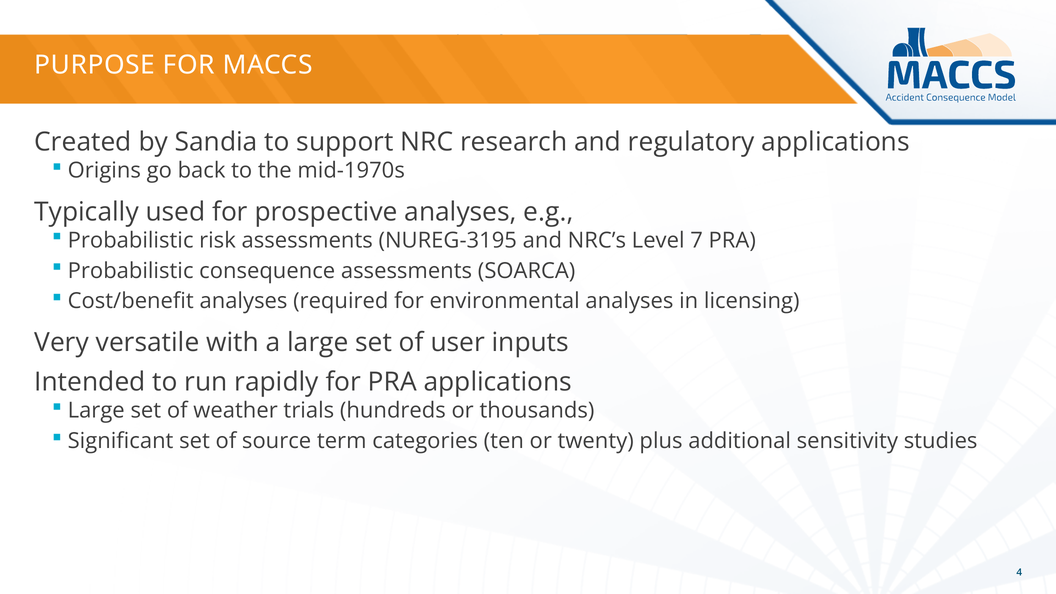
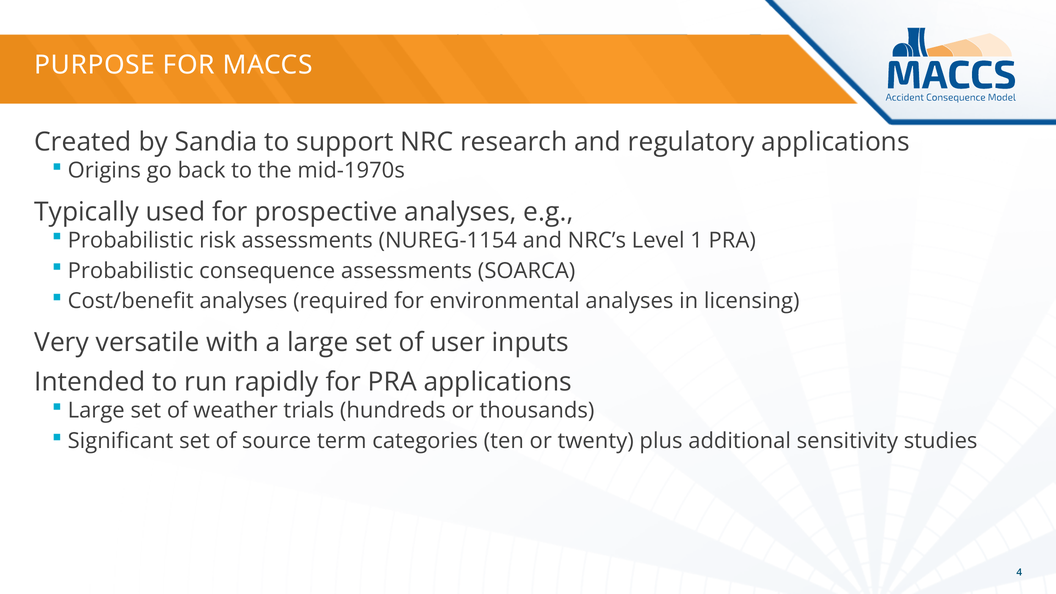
NUREG-3195: NUREG-3195 -> NUREG-1154
7: 7 -> 1
